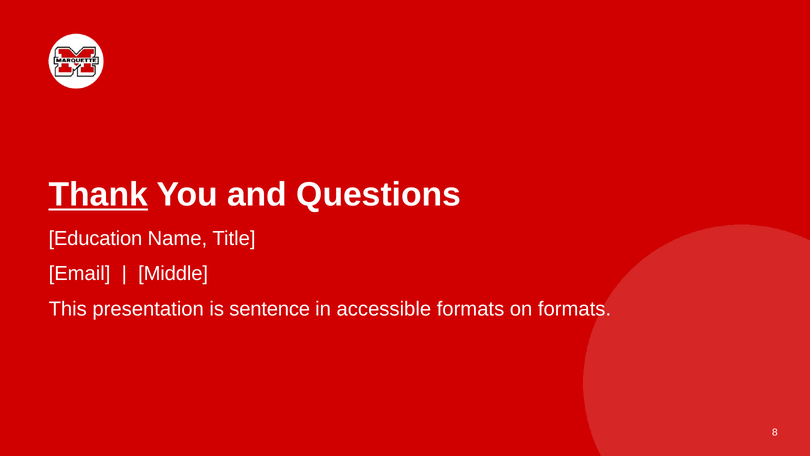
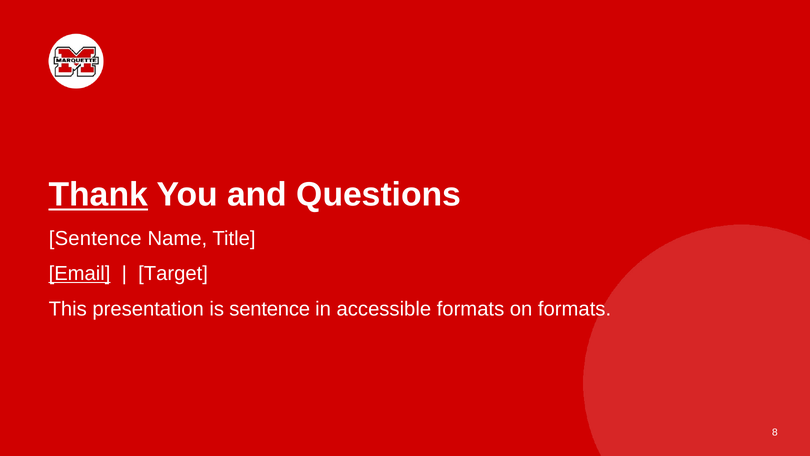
Education at (95, 238): Education -> Sentence
Email underline: none -> present
Middle: Middle -> Target
